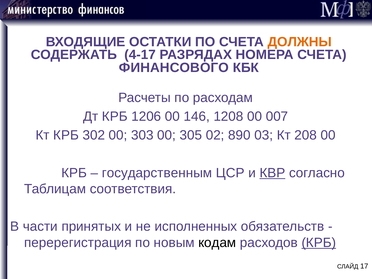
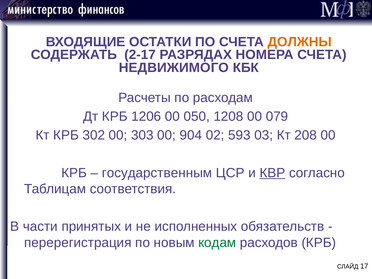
4-17: 4-17 -> 2-17
ФИНАНСОВОГО: ФИНАНСОВОГО -> НЕДВИЖИМОГО
146: 146 -> 050
007: 007 -> 079
305: 305 -> 904
890: 890 -> 593
кодам colour: black -> green
КРБ at (319, 243) underline: present -> none
